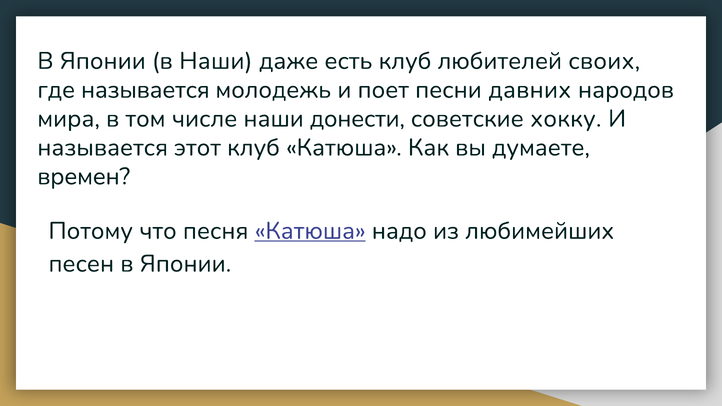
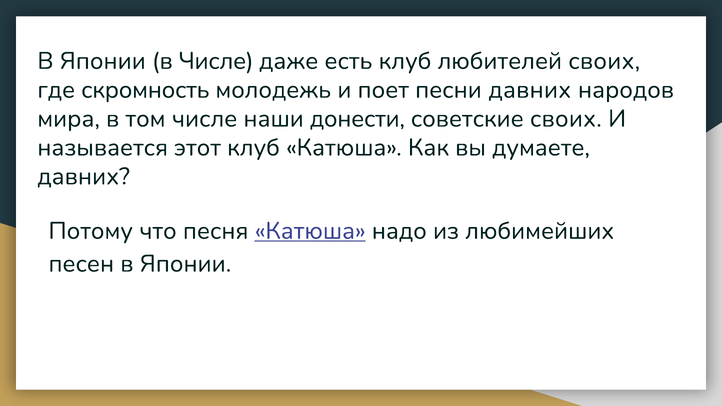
в Наши: Наши -> Числе
где называется: называется -> скромность
советские хокку: хокку -> своих
времен at (84, 176): времен -> давних
